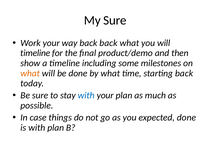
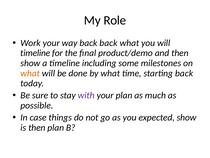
My Sure: Sure -> Role
with at (86, 95) colour: blue -> purple
expected done: done -> show
is with: with -> then
